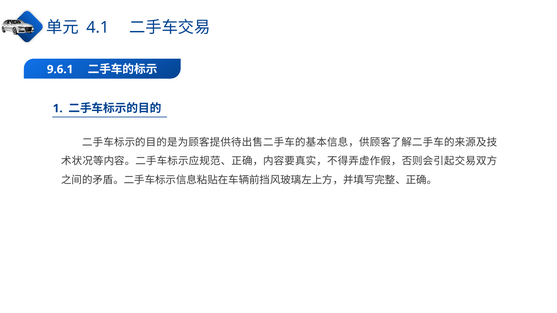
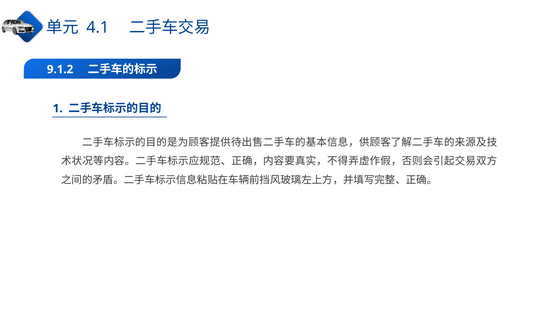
9.6.1: 9.6.1 -> 9.1.2
